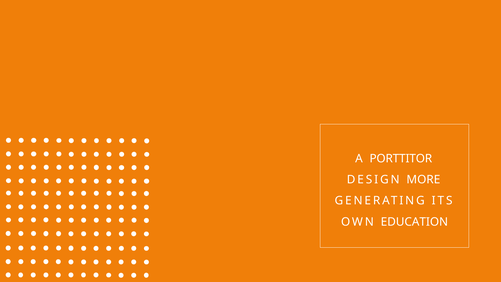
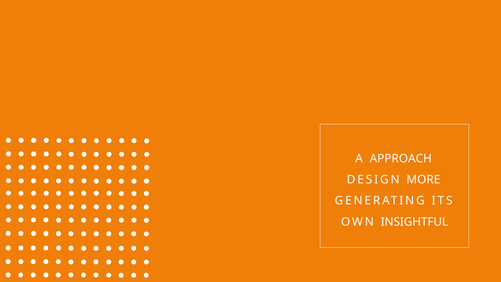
PORTTITOR: PORTTITOR -> APPROACH
EDUCATION: EDUCATION -> INSIGHTFUL
